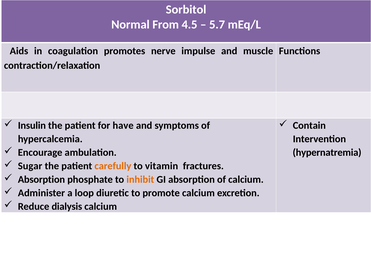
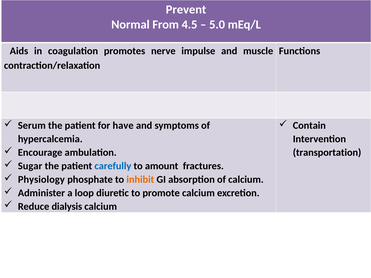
Sorbitol: Sorbitol -> Prevent
5.7: 5.7 -> 5.0
Insulin: Insulin -> Serum
hypernatremia: hypernatremia -> transportation
carefully colour: orange -> blue
vitamin: vitamin -> amount
Absorption at (41, 180): Absorption -> Physiology
